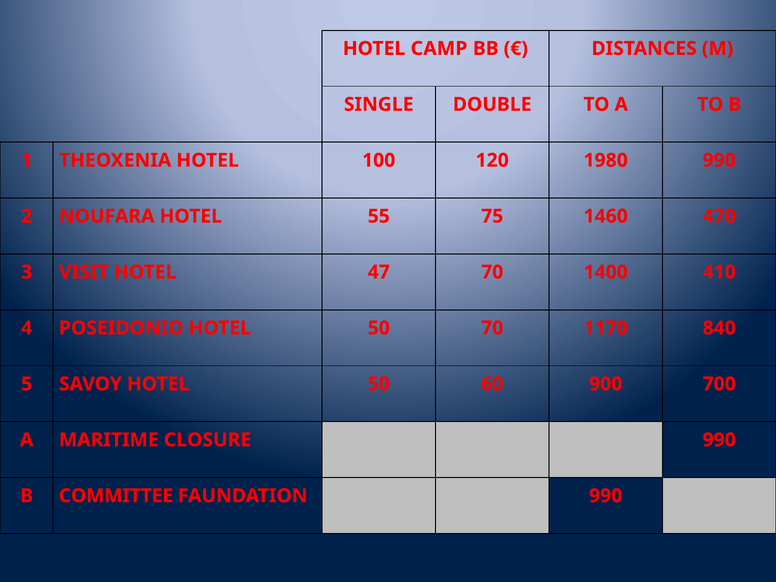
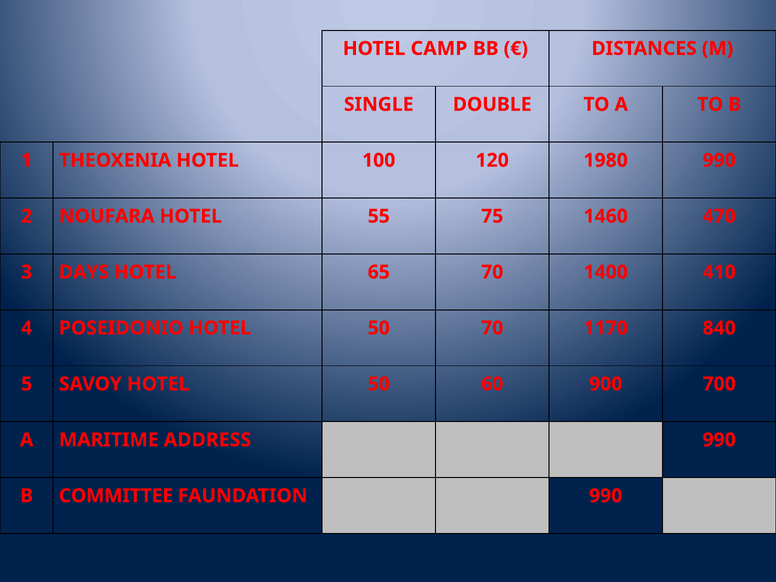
VISIT: VISIT -> DAYS
47: 47 -> 65
CLOSURE: CLOSURE -> ADDRESS
